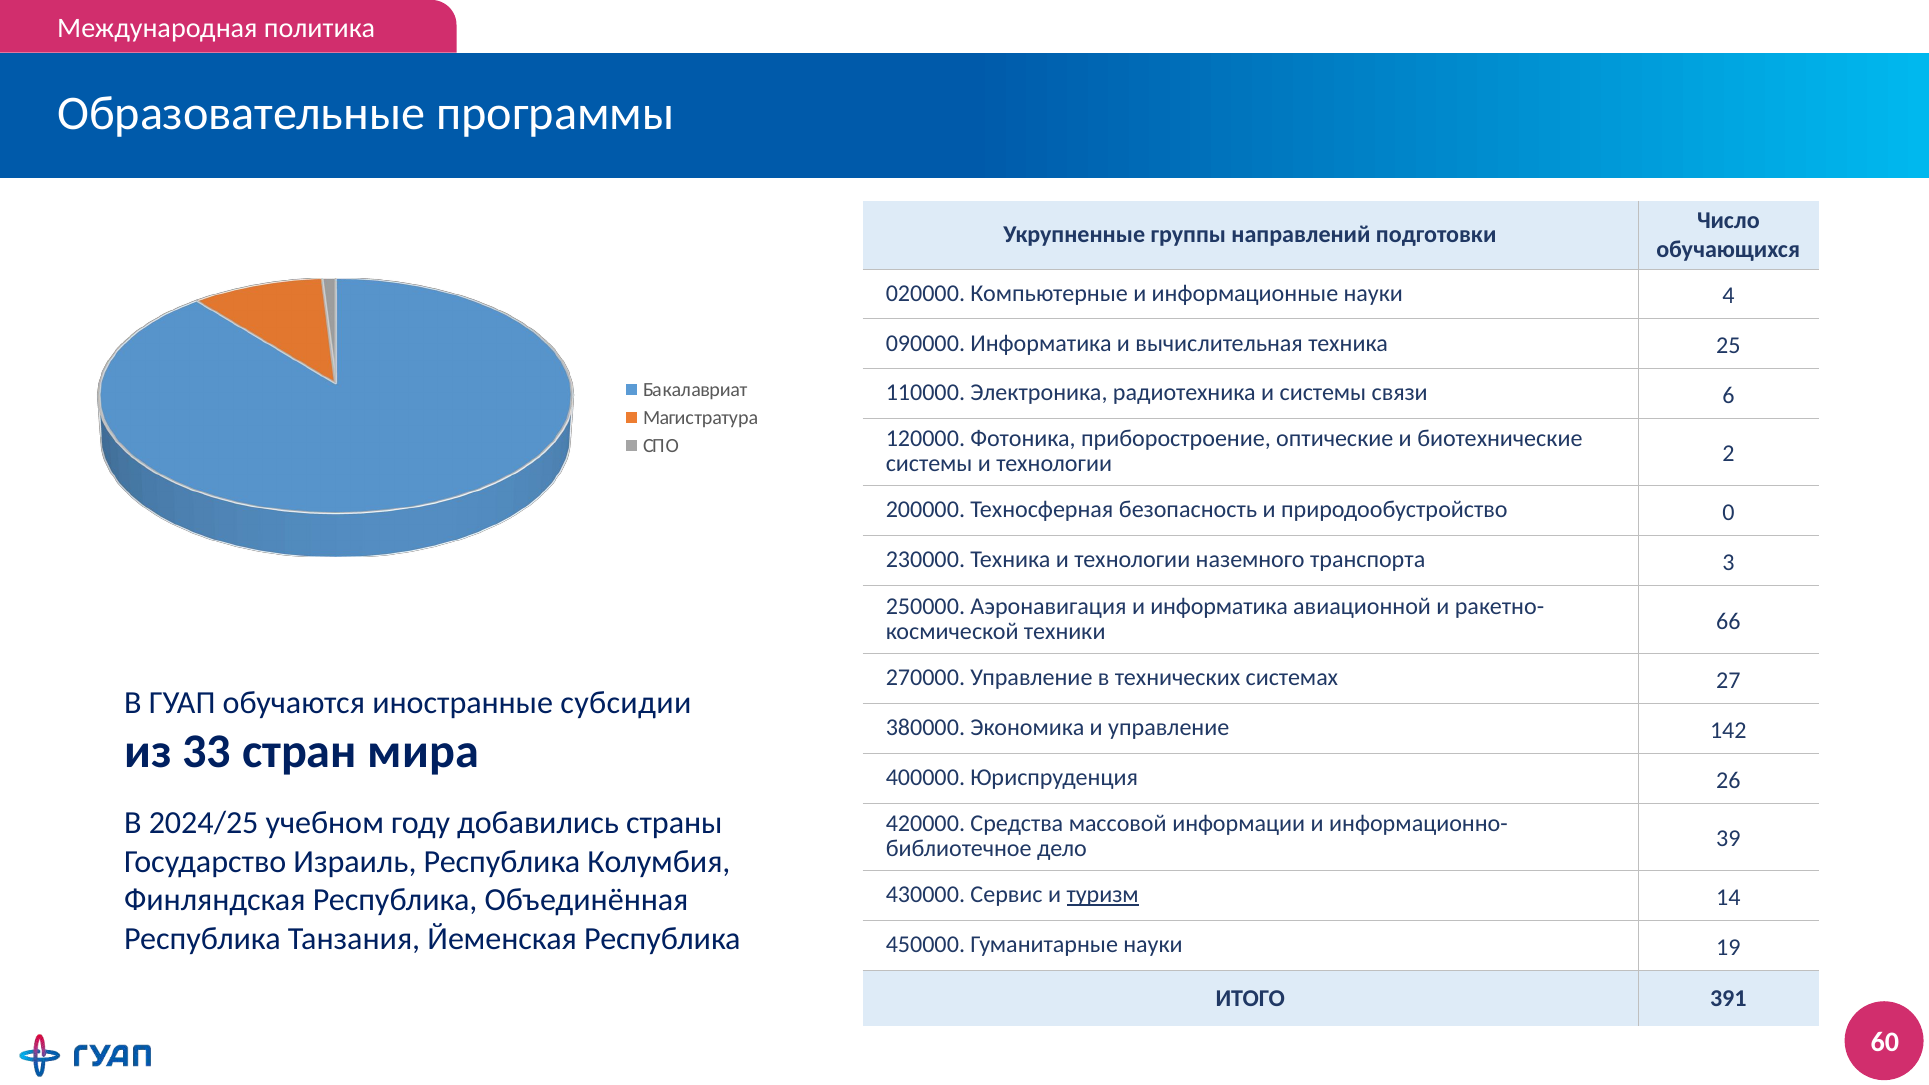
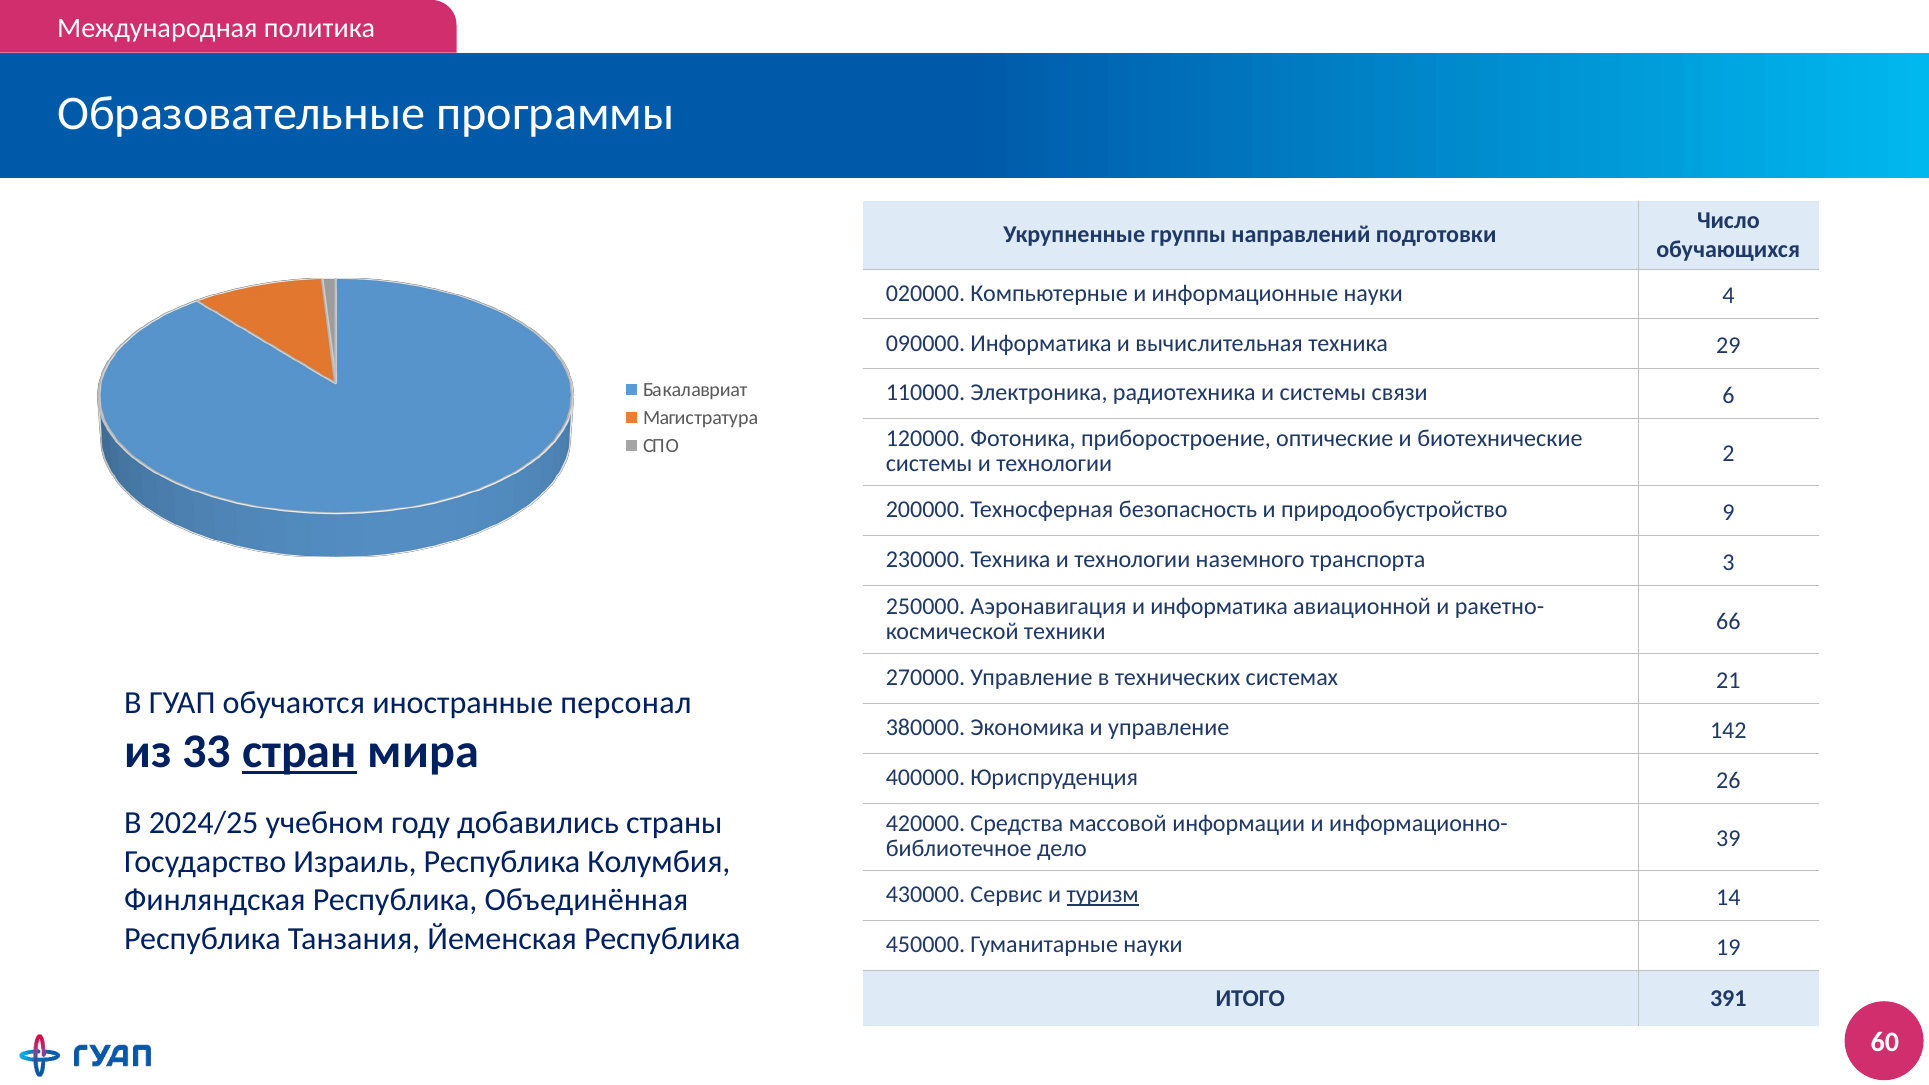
25: 25 -> 29
0: 0 -> 9
27: 27 -> 21
субсидии: субсидии -> персонал
стран underline: none -> present
